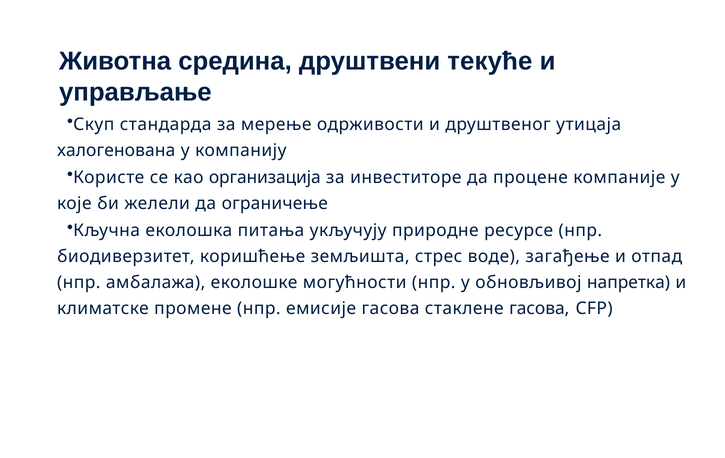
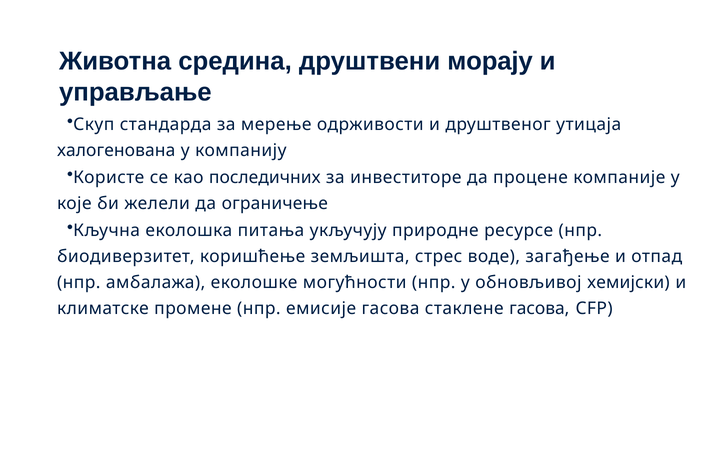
текуће: текуће -> морају
организација: организација -> последичних
напретка: напретка -> хемијски
